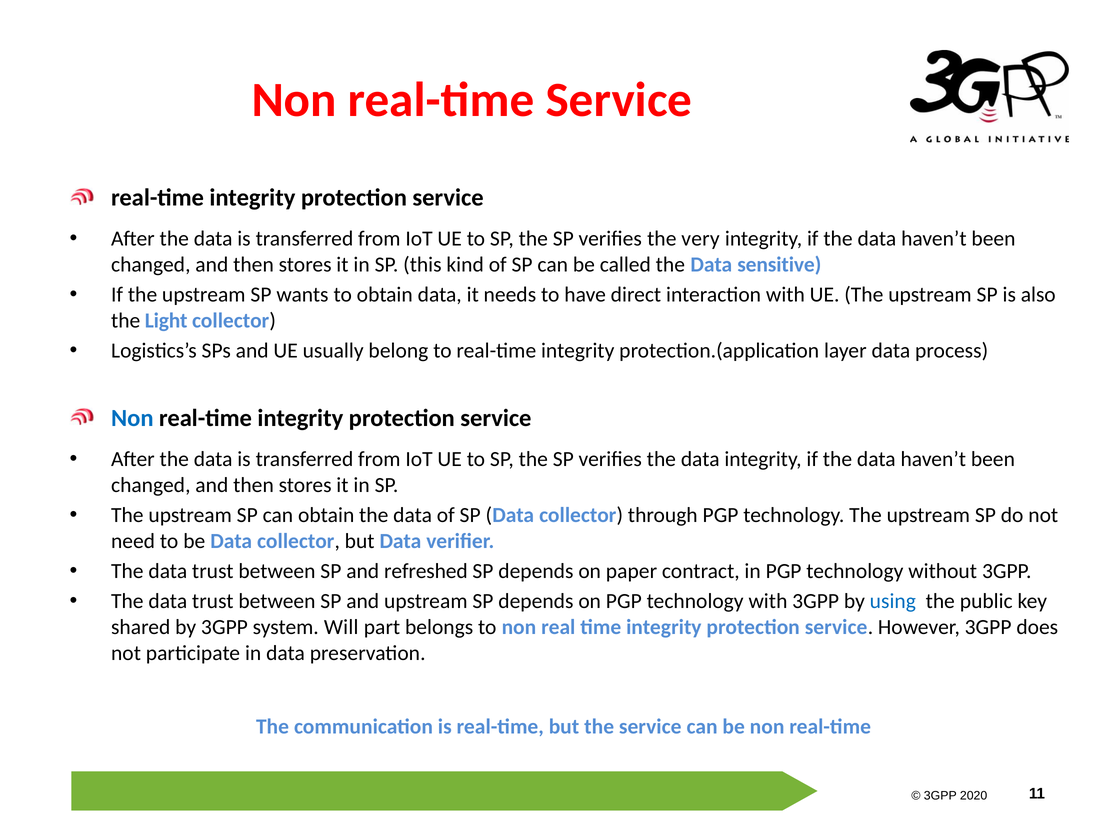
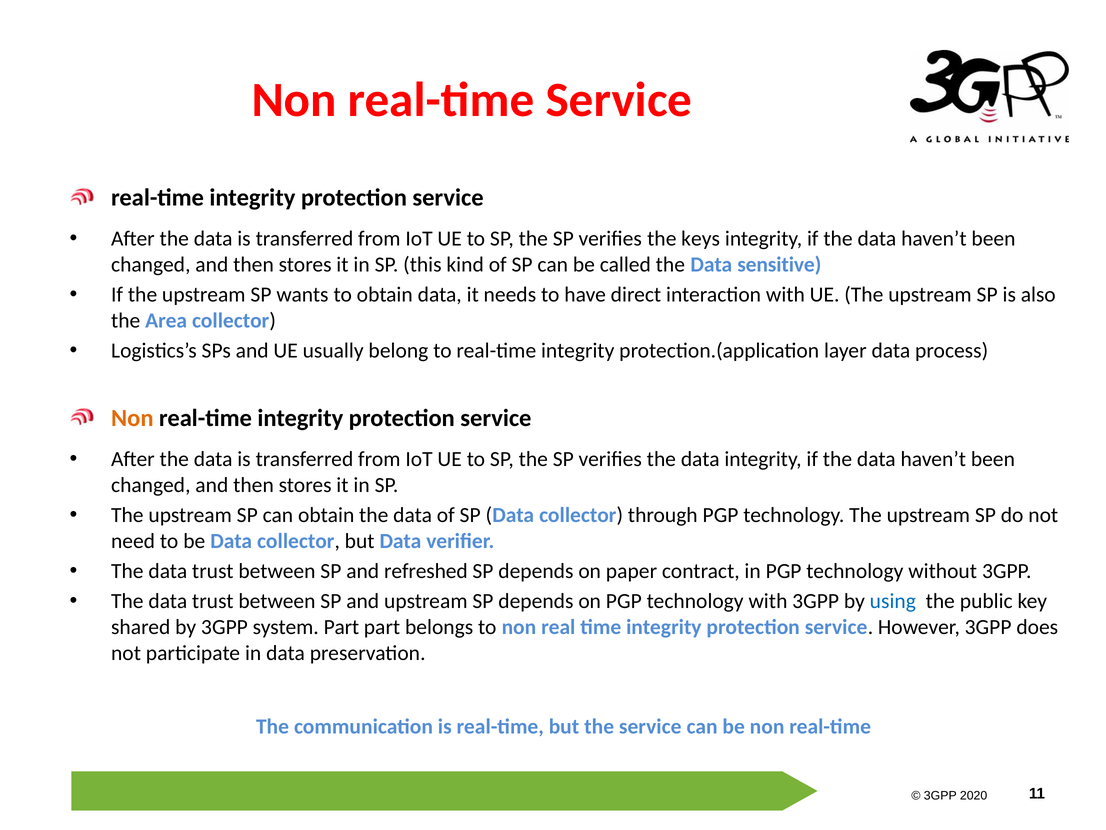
very: very -> keys
Light: Light -> Area
Non at (132, 418) colour: blue -> orange
system Will: Will -> Part
